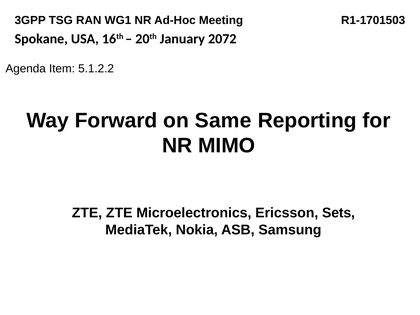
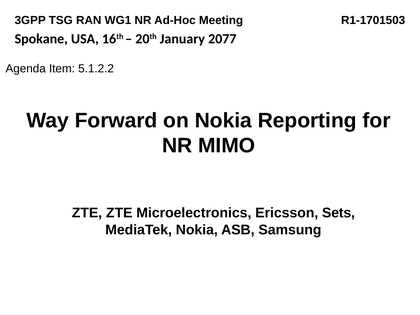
2072: 2072 -> 2077
on Same: Same -> Nokia
